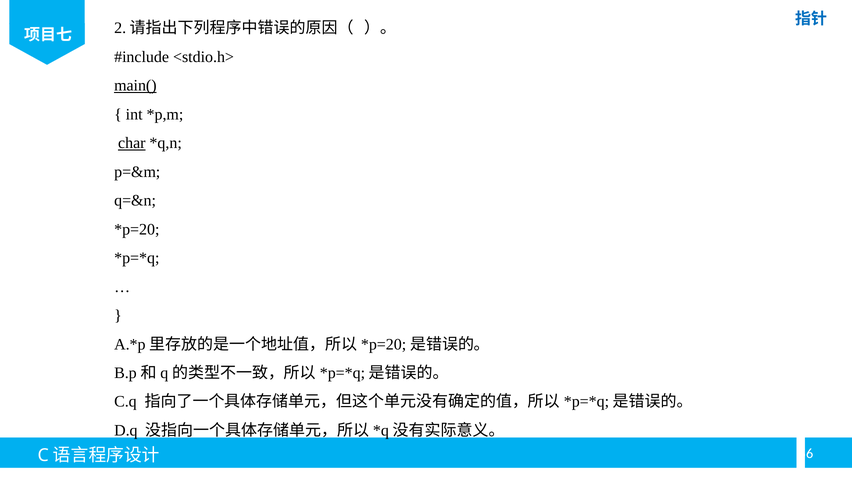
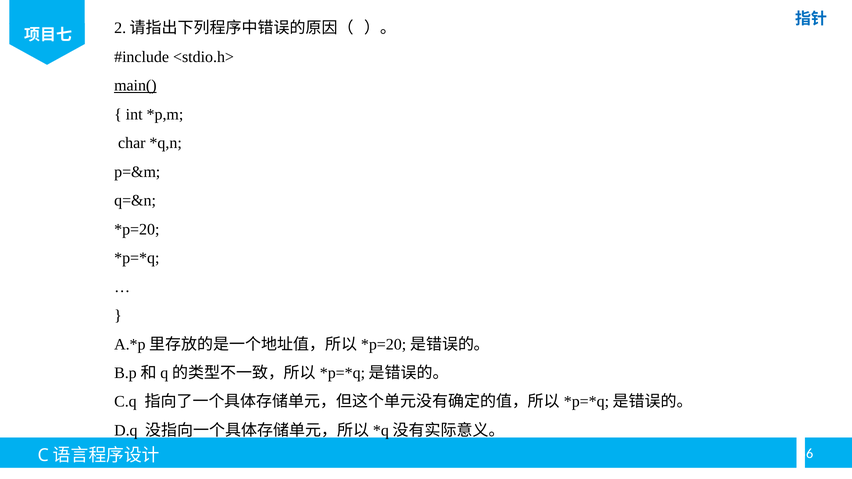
char underline: present -> none
